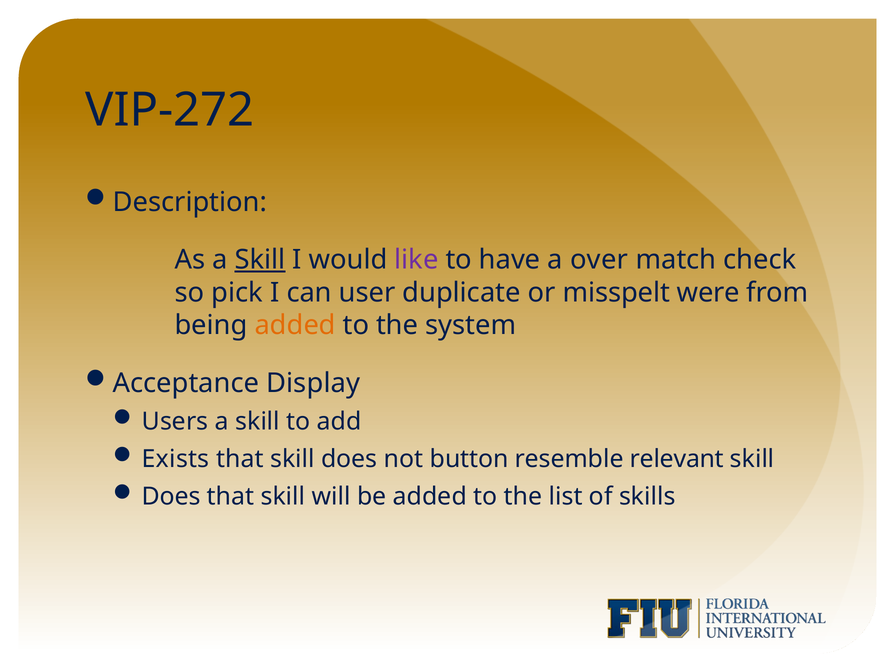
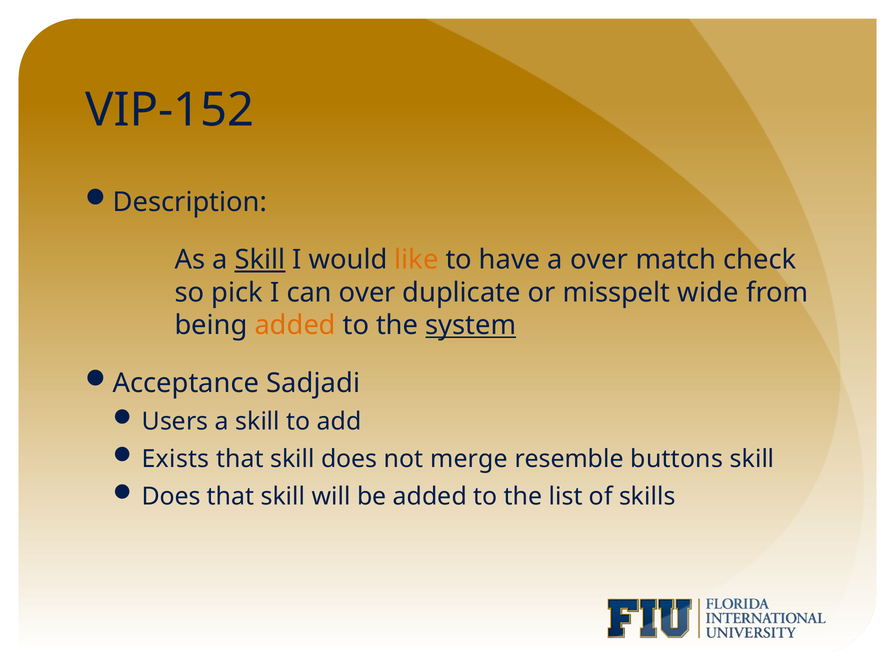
VIP-272: VIP-272 -> VIP-152
like colour: purple -> orange
can user: user -> over
were: were -> wide
system underline: none -> present
Display: Display -> Sadjadi
button: button -> merge
relevant: relevant -> buttons
